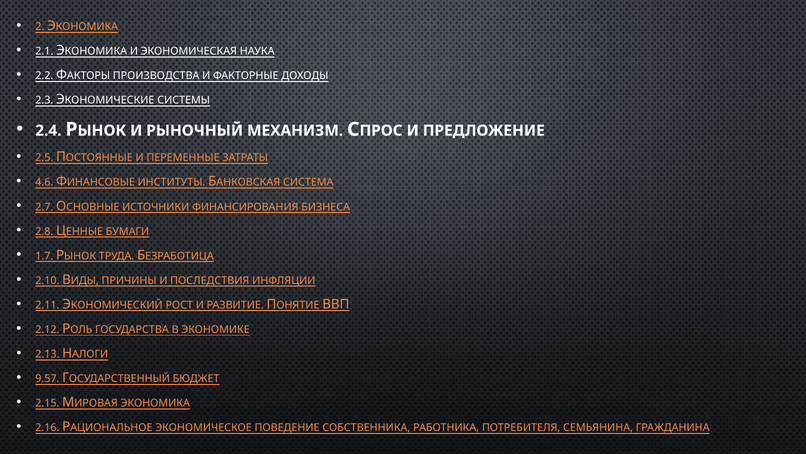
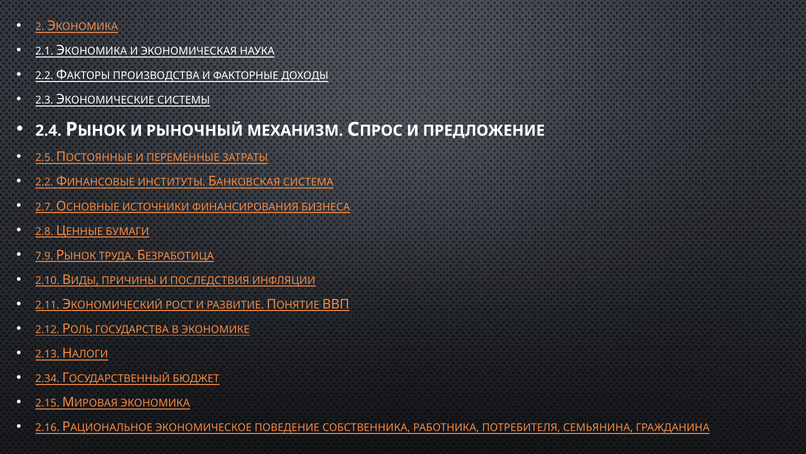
4.6 at (44, 182): 4.6 -> 2.2
1.7: 1.7 -> 7.9
9.57: 9.57 -> 2.34
